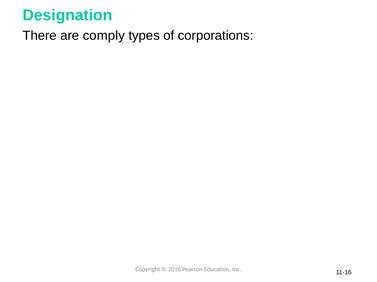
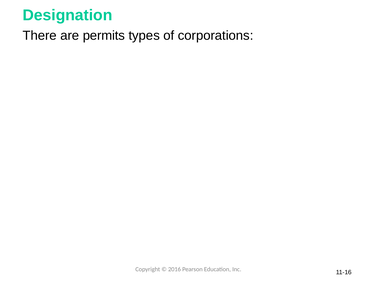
comply: comply -> permits
